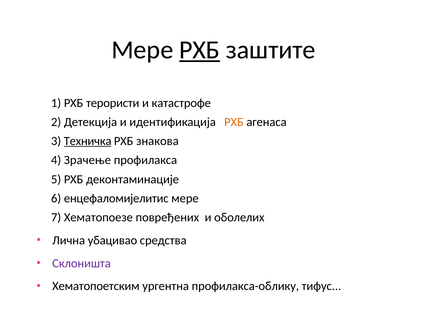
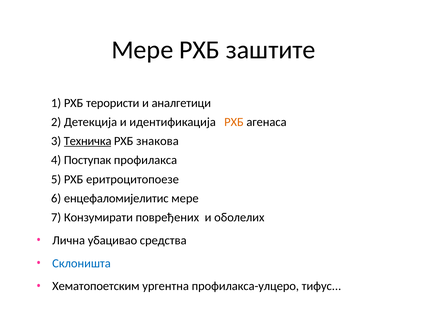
РХБ at (200, 50) underline: present -> none
катастрофе: катастрофе -> аналгетици
Зрачење: Зрачење -> Поступак
деконтаминације: деконтаминације -> еритроцитопоезе
Хематопоезе: Хематопоезе -> Конзумирати
Склоништа colour: purple -> blue
профилакса-облику: профилакса-облику -> профилакса-улцеро
